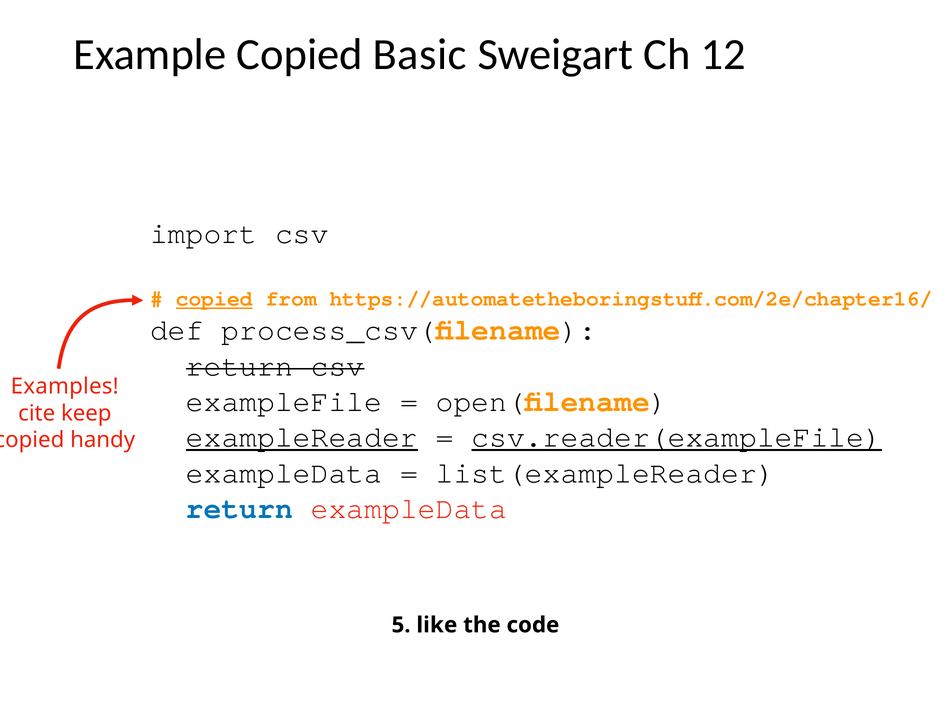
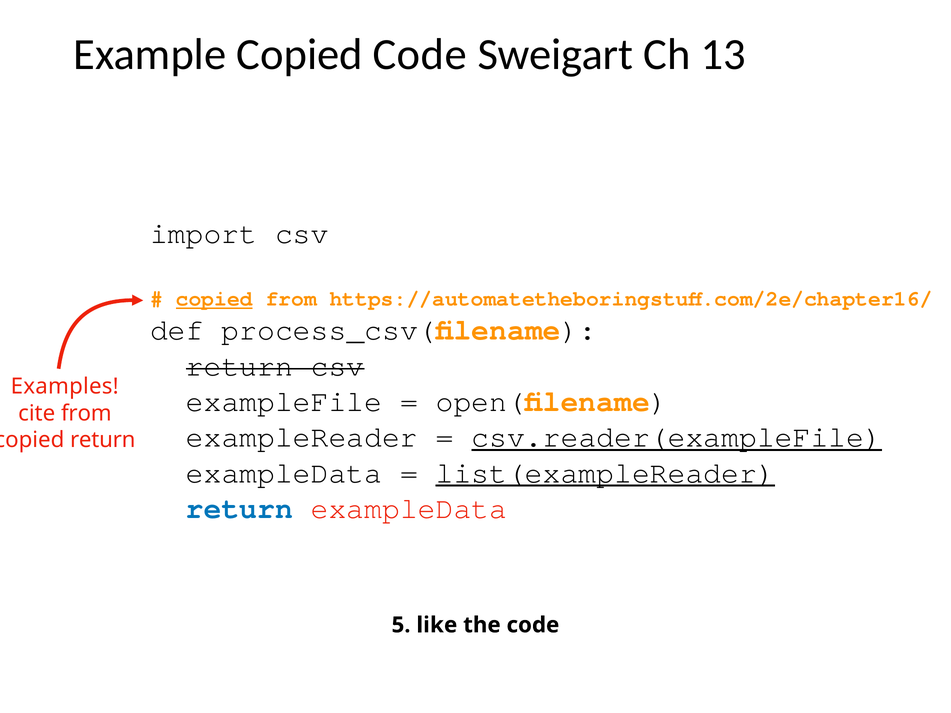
Copied Basic: Basic -> Code
12: 12 -> 13
cite keep: keep -> from
exampleReader underline: present -> none
handy at (103, 440): handy -> return
list(exampleReader underline: none -> present
